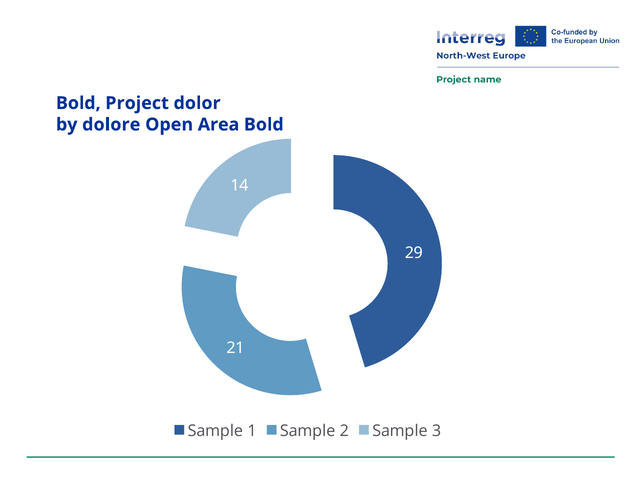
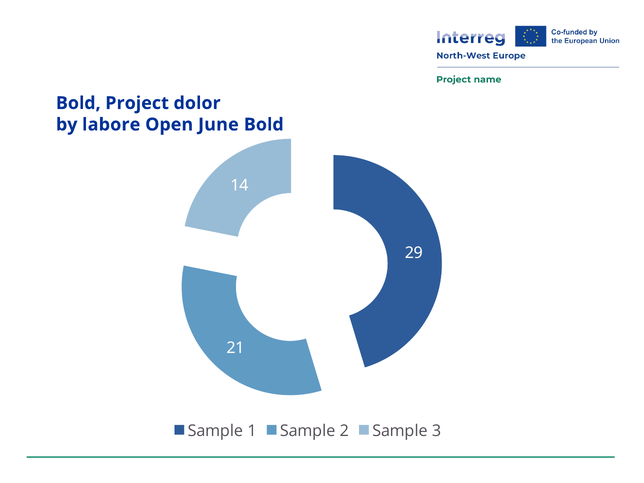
dolore: dolore -> labore
Area: Area -> June
